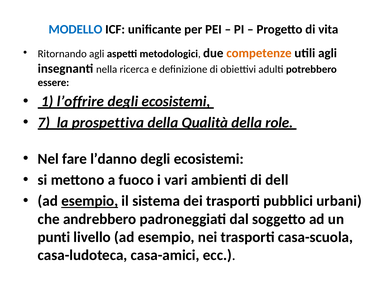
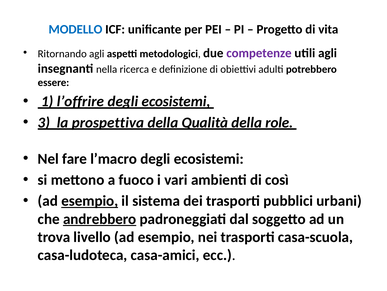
competenze colour: orange -> purple
7: 7 -> 3
l’danno: l’danno -> l’macro
dell: dell -> così
andrebbero underline: none -> present
punti: punti -> trova
